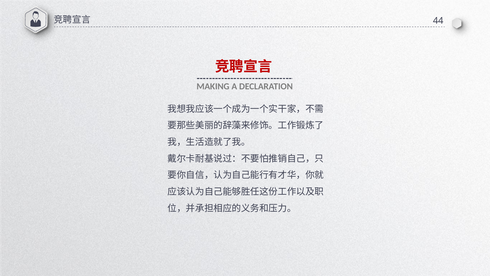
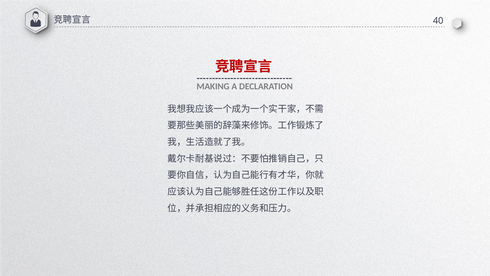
44: 44 -> 40
